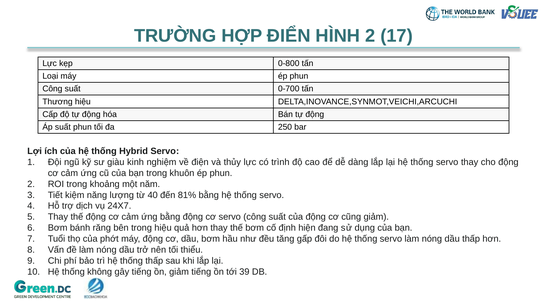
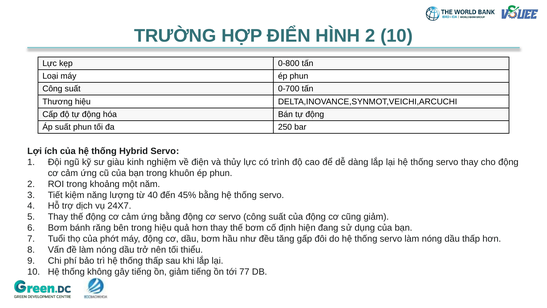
2 17: 17 -> 10
81%: 81% -> 45%
39: 39 -> 77
